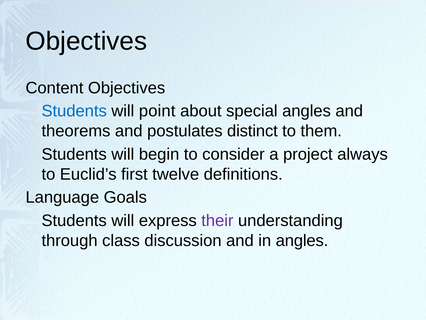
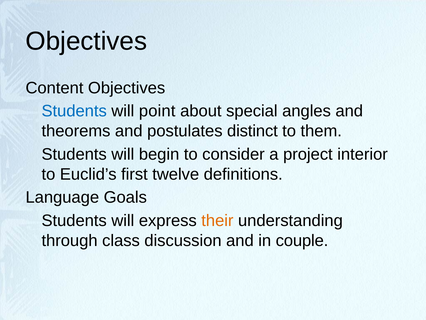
always: always -> interior
their colour: purple -> orange
in angles: angles -> couple
